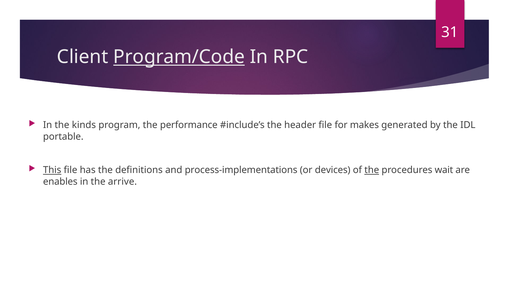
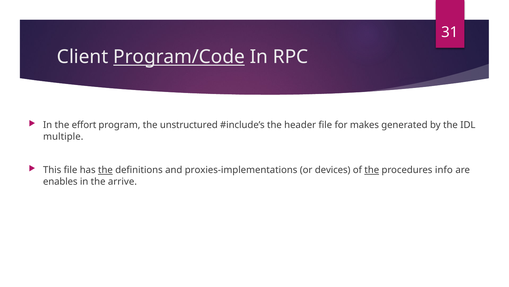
kinds: kinds -> effort
performance: performance -> unstructured
portable: portable -> multiple
This underline: present -> none
the at (105, 170) underline: none -> present
process-implementations: process-implementations -> proxies-implementations
wait: wait -> info
